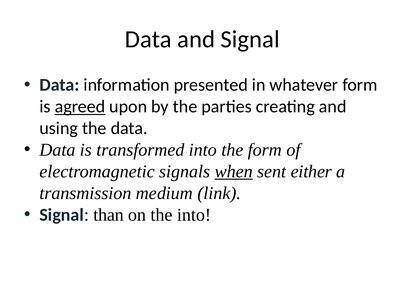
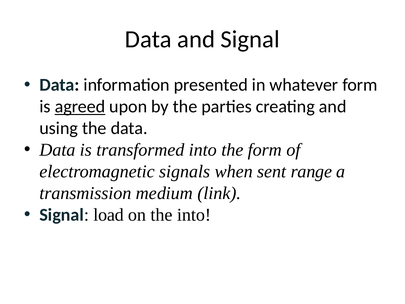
when underline: present -> none
either: either -> range
than: than -> load
